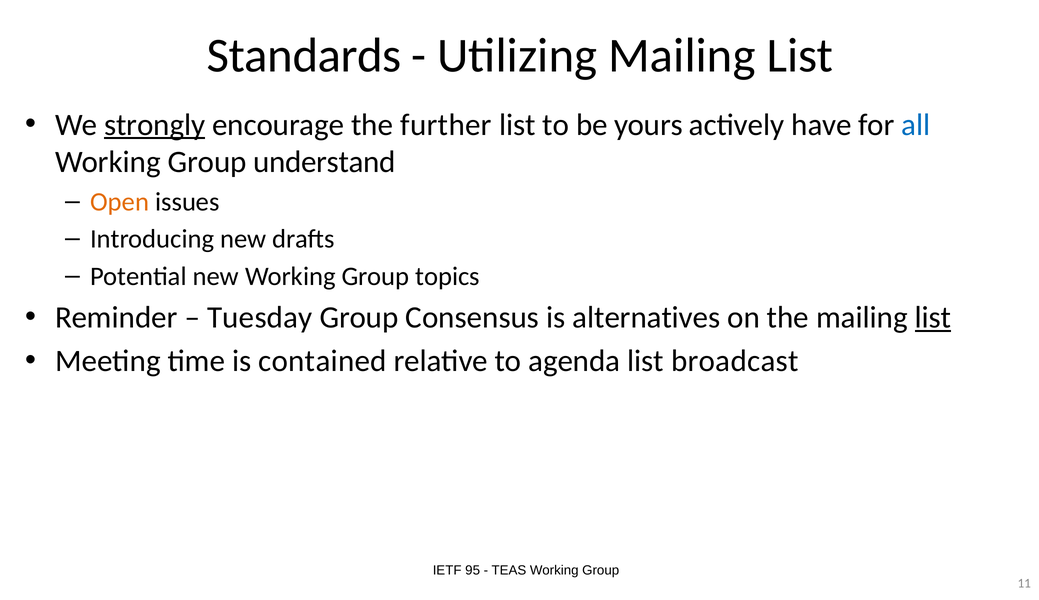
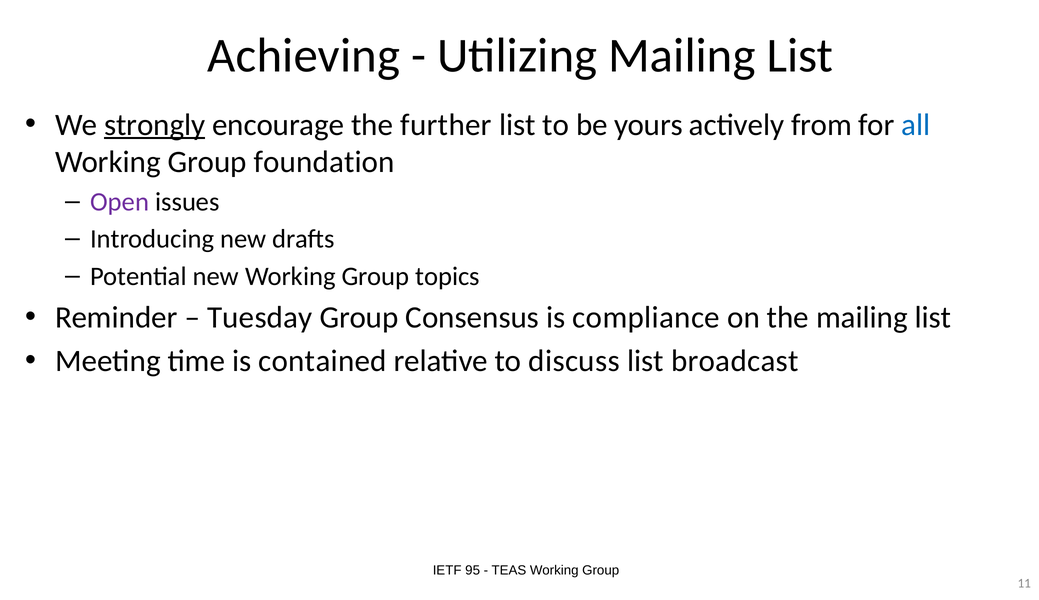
Standards: Standards -> Achieving
have: have -> from
understand: understand -> foundation
Open colour: orange -> purple
alternatives: alternatives -> compliance
list at (933, 317) underline: present -> none
agenda: agenda -> discuss
